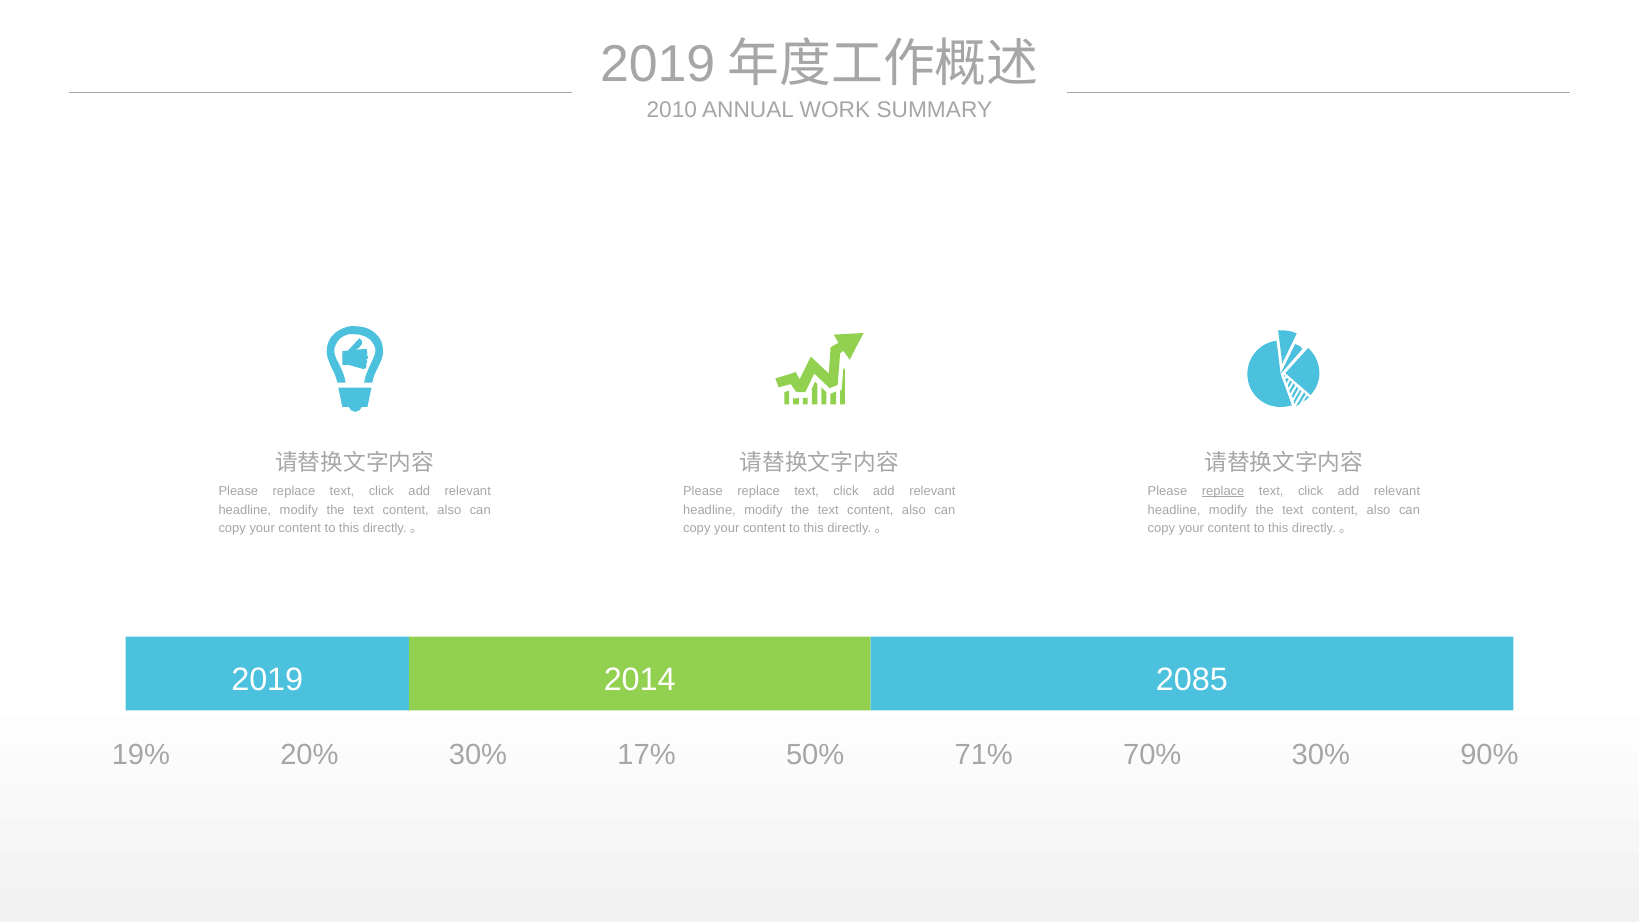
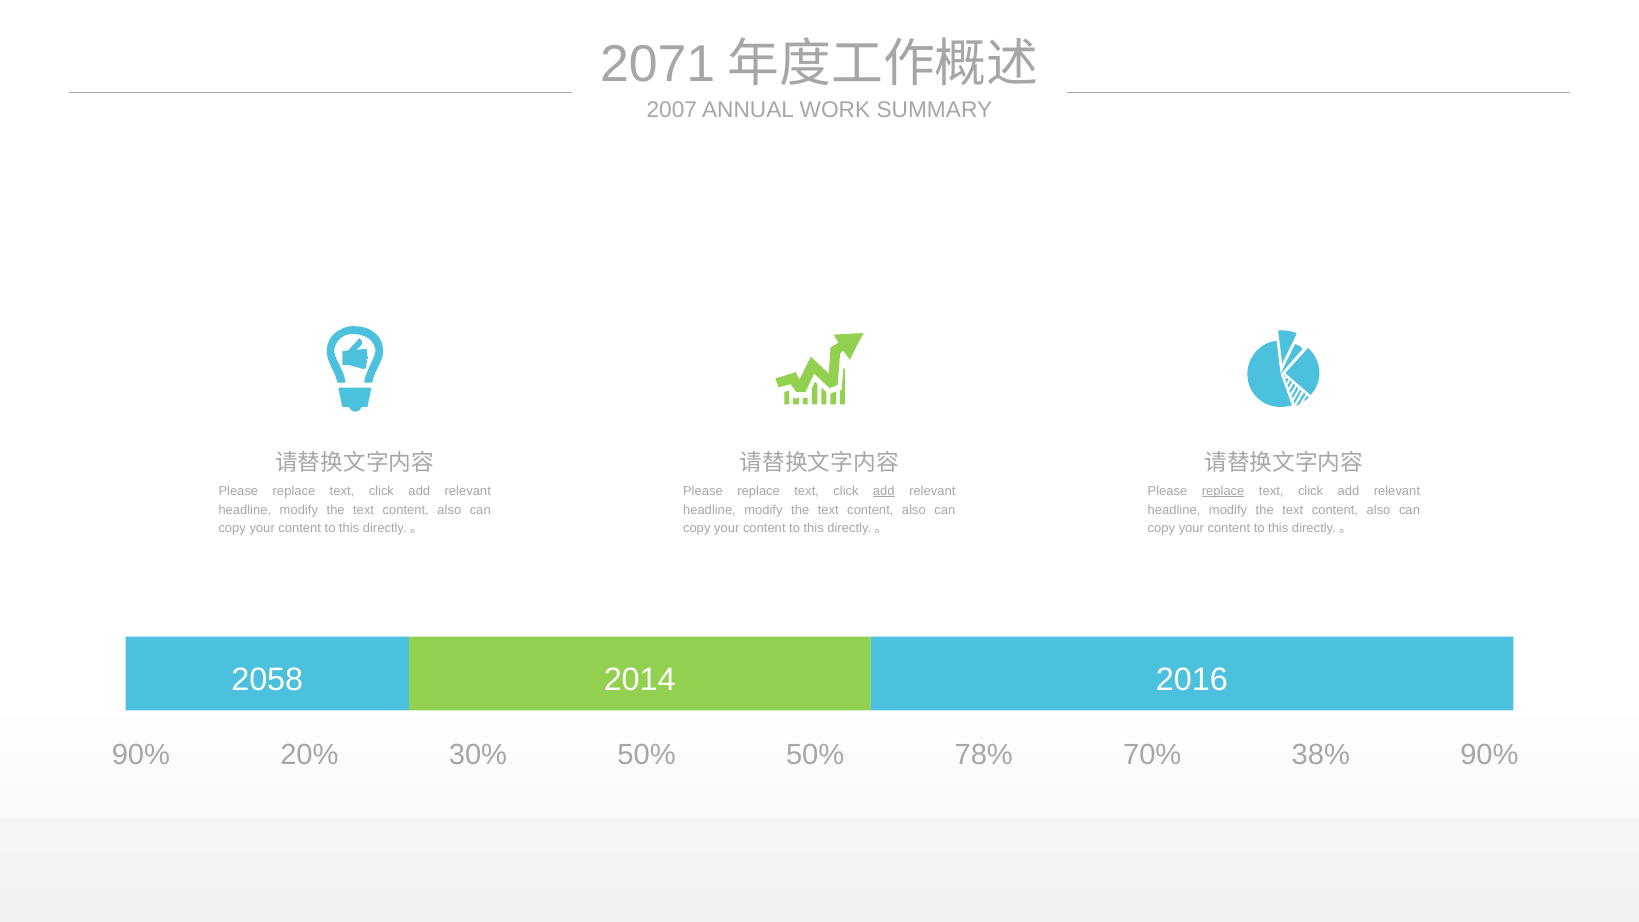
2019 at (658, 65): 2019 -> 2071
2010: 2010 -> 2007
add at (884, 491) underline: none -> present
2019 at (267, 680): 2019 -> 2058
2085: 2085 -> 2016
19% at (141, 755): 19% -> 90%
30% 17%: 17% -> 50%
71%: 71% -> 78%
70% 30%: 30% -> 38%
